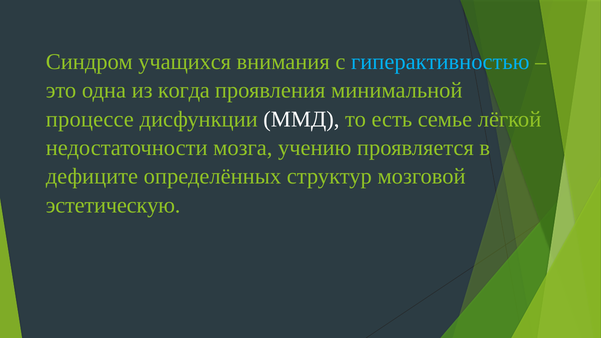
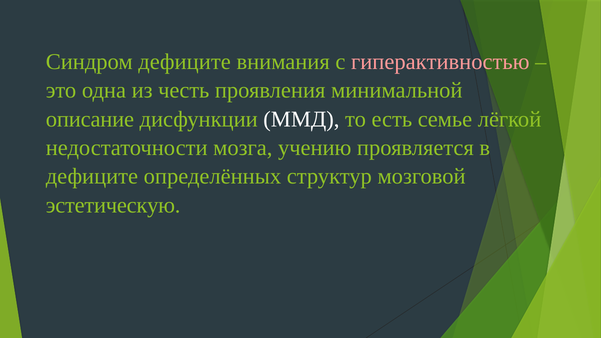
Синдром учащихся: учащихся -> дефиците
гиперактивностью colour: light blue -> pink
когда: когда -> честь
процессе: процессе -> описание
